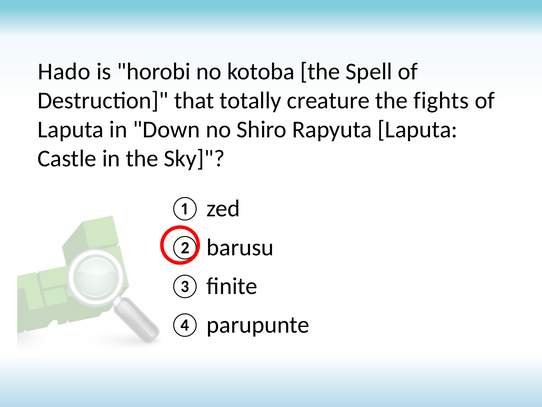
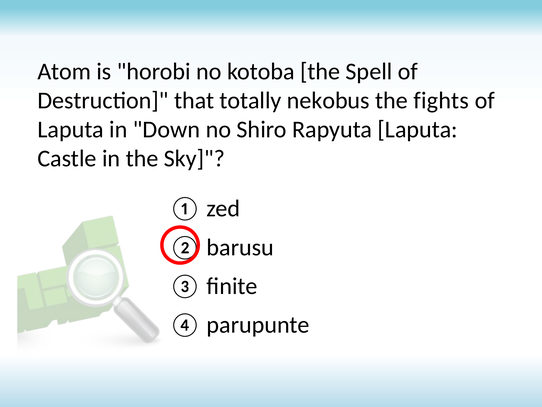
Hado: Hado -> Atom
creature: creature -> nekobus
